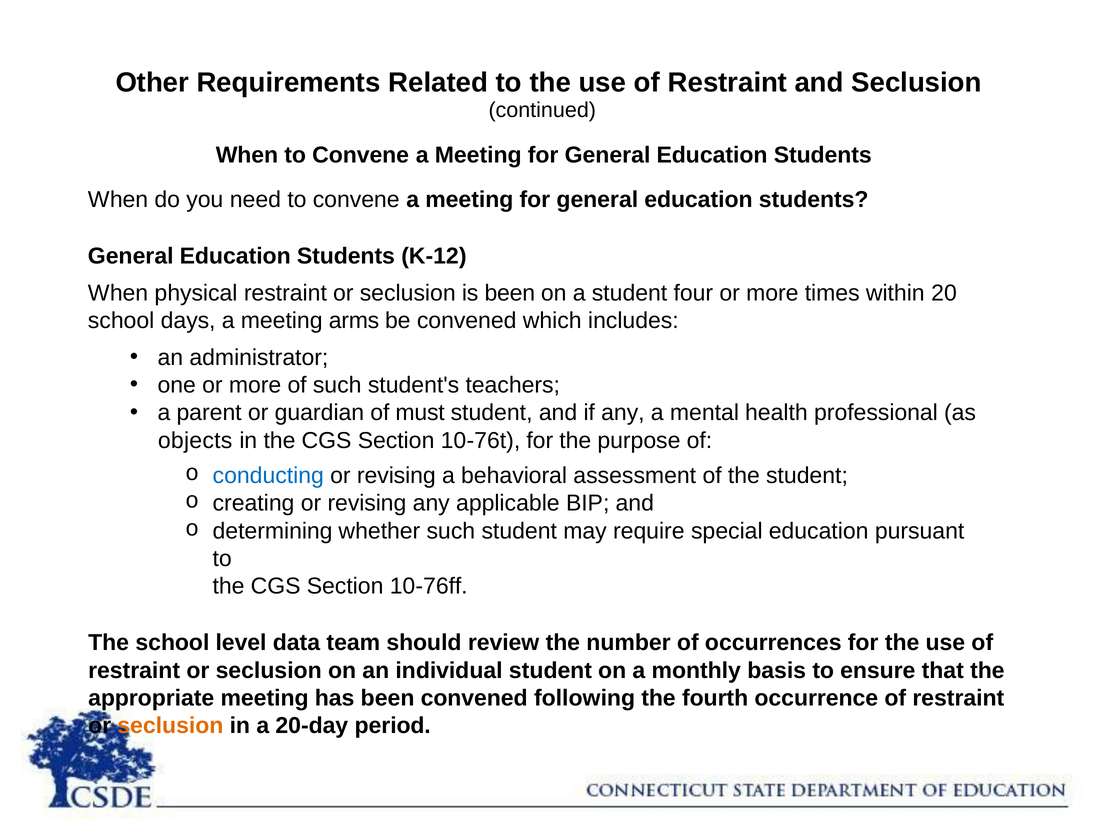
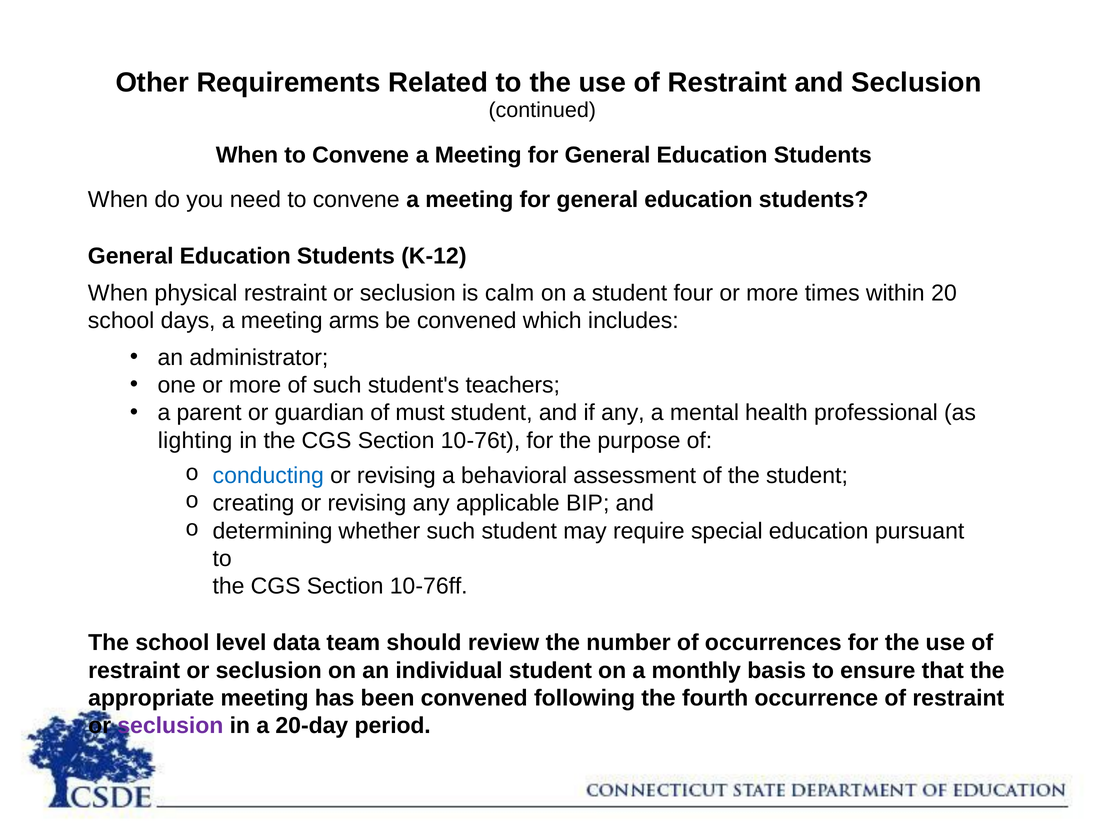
is been: been -> calm
objects: objects -> lighting
seclusion at (170, 725) colour: orange -> purple
